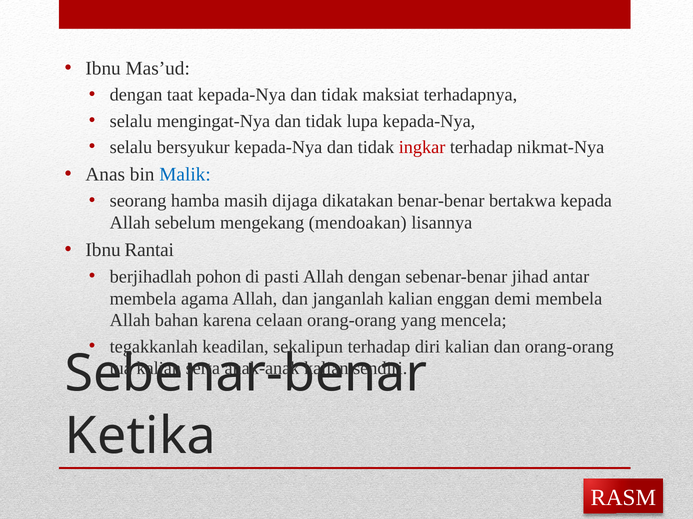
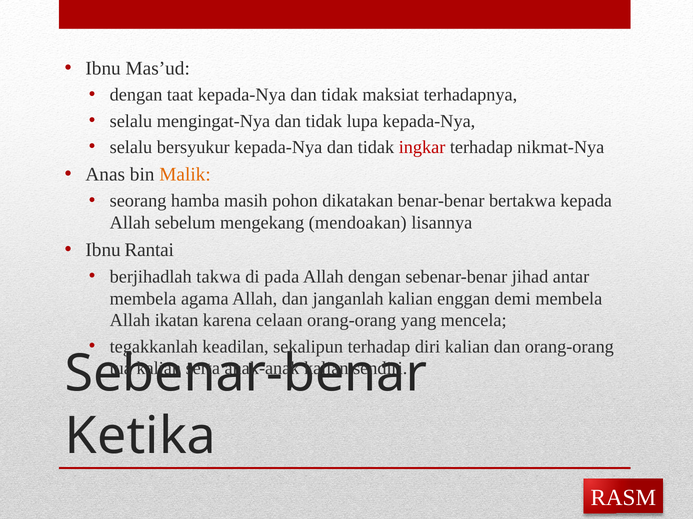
Malik colour: blue -> orange
dijaga: dijaga -> pohon
pohon: pohon -> takwa
pasti: pasti -> pada
bahan: bahan -> ikatan
